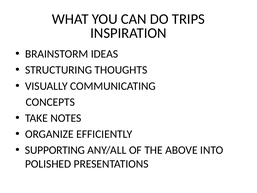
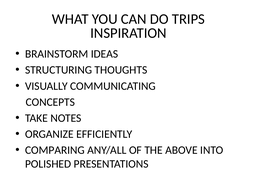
SUPPORTING: SUPPORTING -> COMPARING
